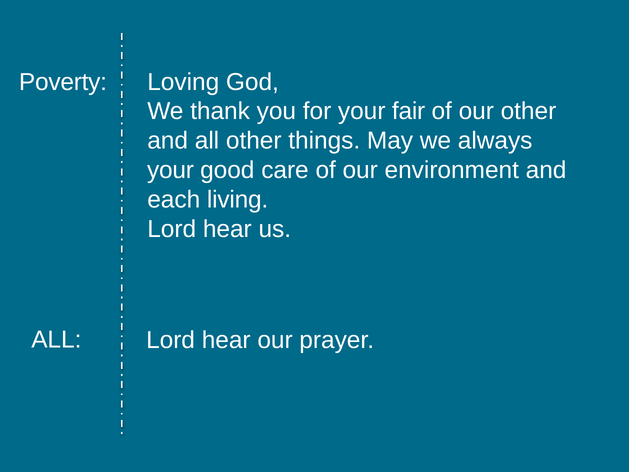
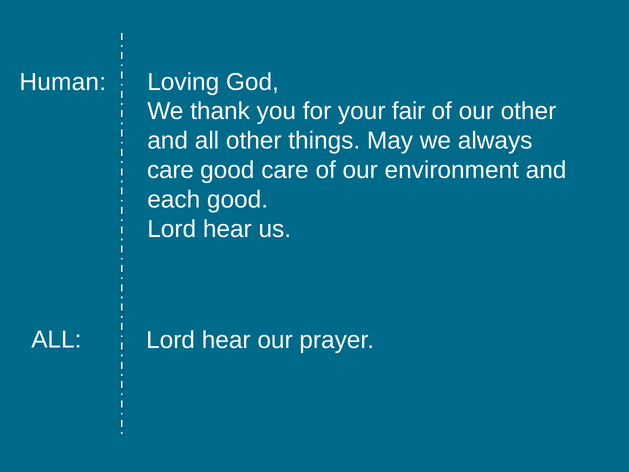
Poverty: Poverty -> Human
your at (170, 170): your -> care
each living: living -> good
